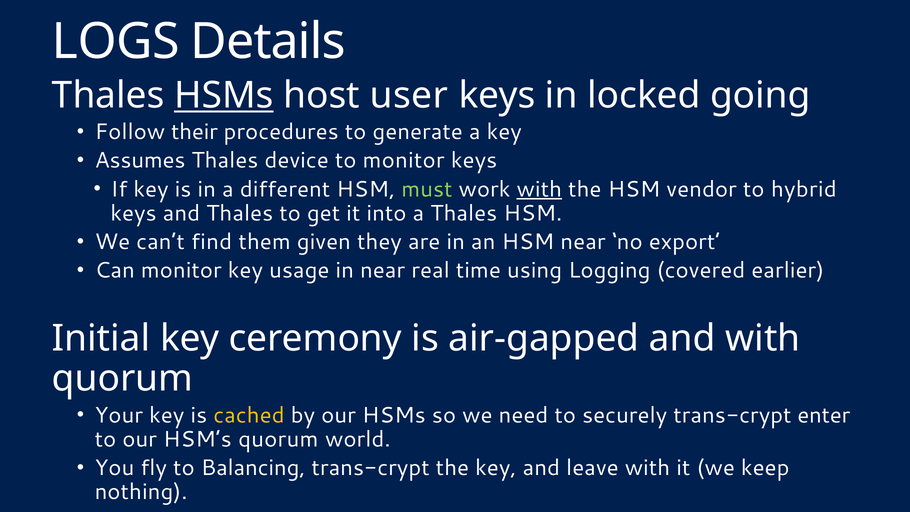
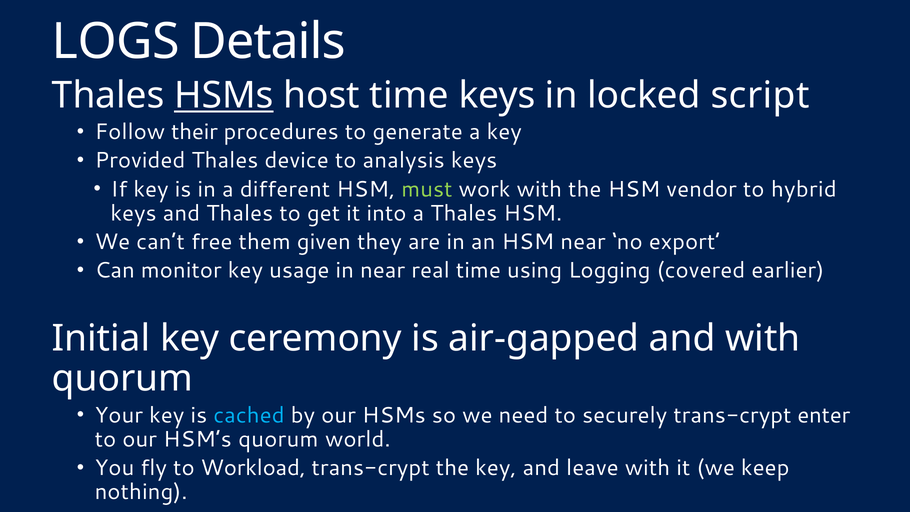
host user: user -> time
going: going -> script
Assumes: Assumes -> Provided
to monitor: monitor -> analysis
with at (539, 189) underline: present -> none
find: find -> free
cached colour: yellow -> light blue
Balancing: Balancing -> Workload
